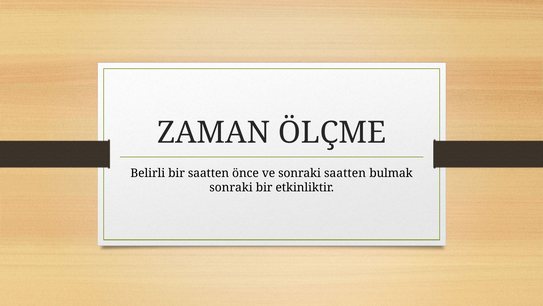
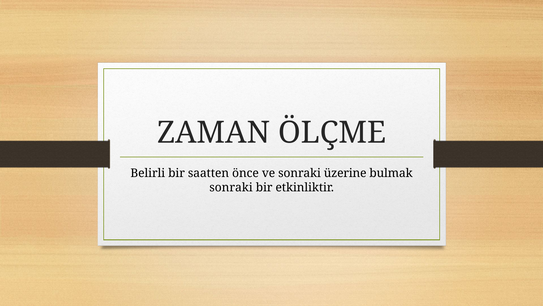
sonraki saatten: saatten -> üzerine
